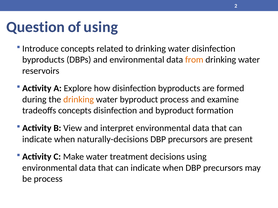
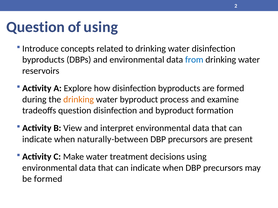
from colour: orange -> blue
tradeoffs concepts: concepts -> question
naturally-decisions: naturally-decisions -> naturally-between
be process: process -> formed
